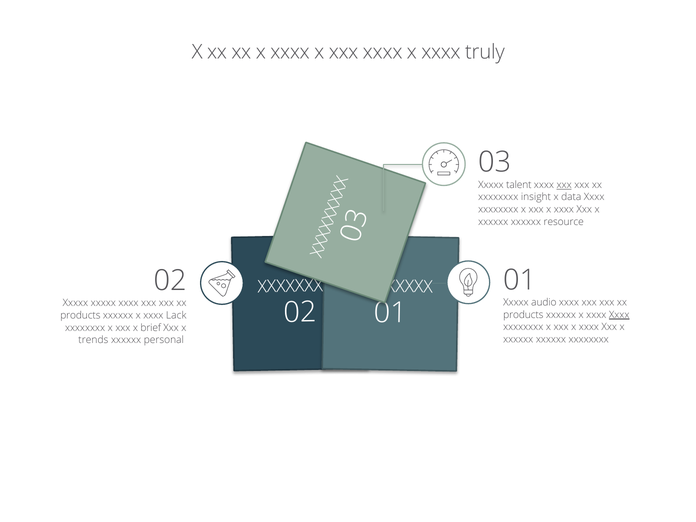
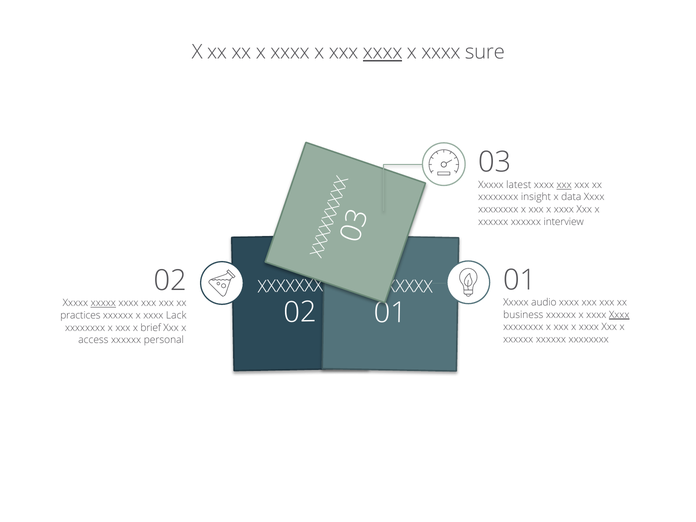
xxxx at (383, 52) underline: none -> present
truly: truly -> sure
talent: talent -> latest
resource: resource -> interview
xxxxx at (103, 303) underline: none -> present
products at (523, 315): products -> business
products at (80, 315): products -> practices
trends: trends -> access
